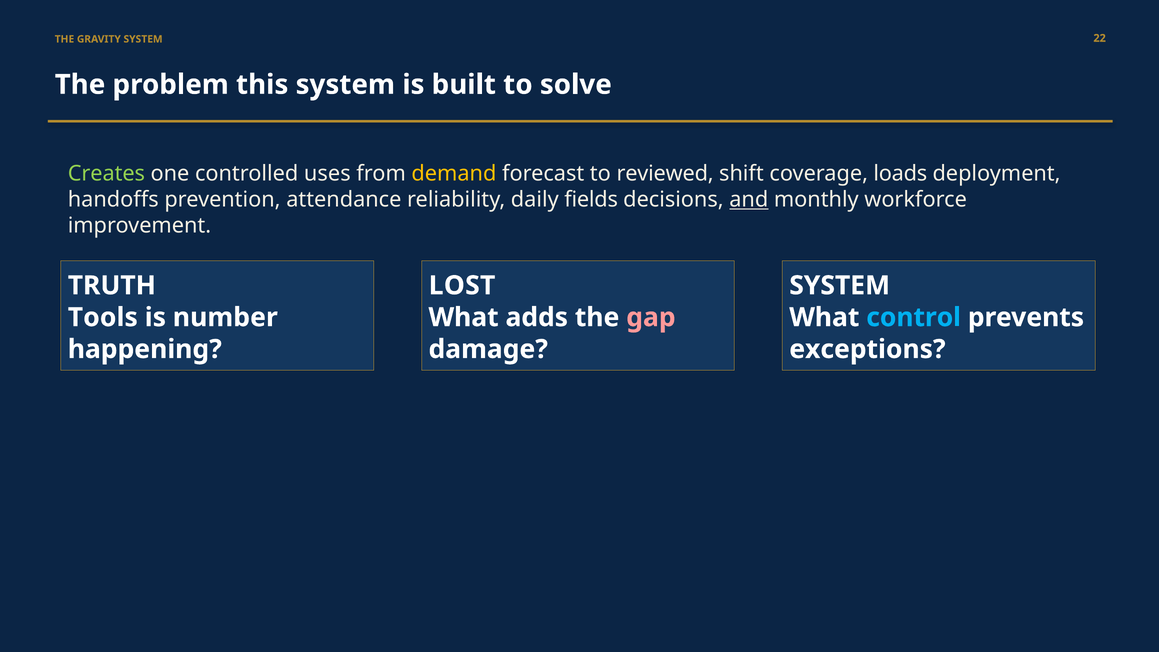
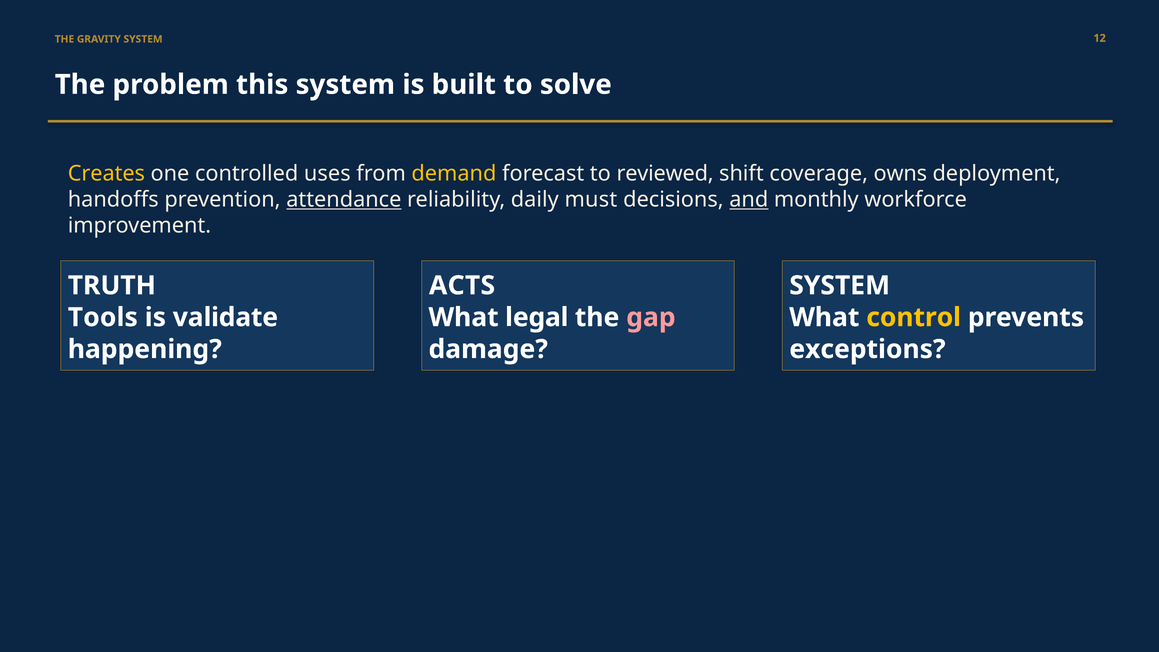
22: 22 -> 12
Creates colour: light green -> yellow
loads: loads -> owns
attendance underline: none -> present
fields: fields -> must
LOST: LOST -> ACTS
number: number -> validate
adds: adds -> legal
control colour: light blue -> yellow
